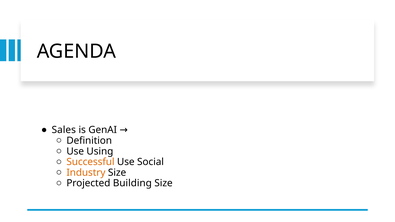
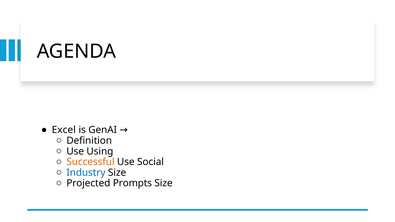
Sales: Sales -> Excel
Industry colour: orange -> blue
Building: Building -> Prompts
